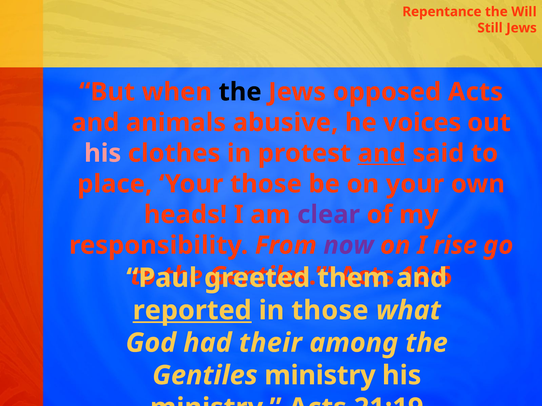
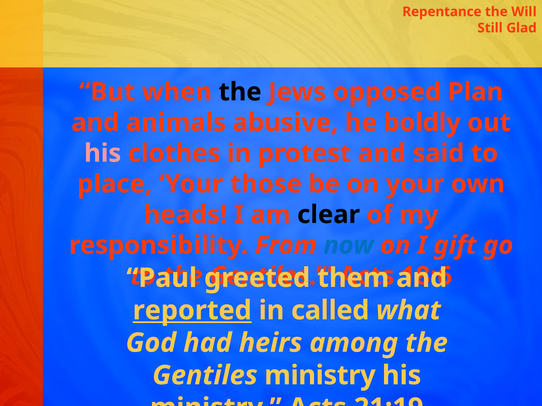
Still Jews: Jews -> Glad
opposed Acts: Acts -> Plan
voices: voices -> boldly
and at (382, 153) underline: present -> none
clear colour: purple -> black
now colour: purple -> blue
rise: rise -> gift
in those: those -> called
their: their -> heirs
